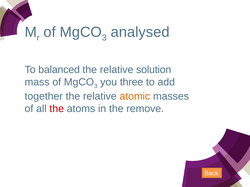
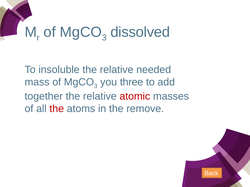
analysed: analysed -> dissolved
balanced: balanced -> insoluble
solution: solution -> needed
atomic colour: orange -> red
